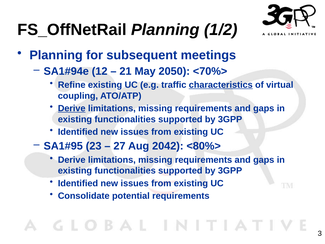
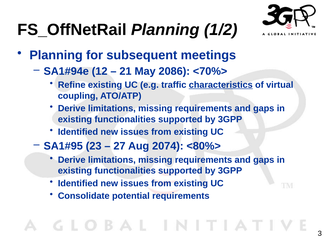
2050: 2050 -> 2086
Derive at (72, 108) underline: present -> none
2042: 2042 -> 2074
